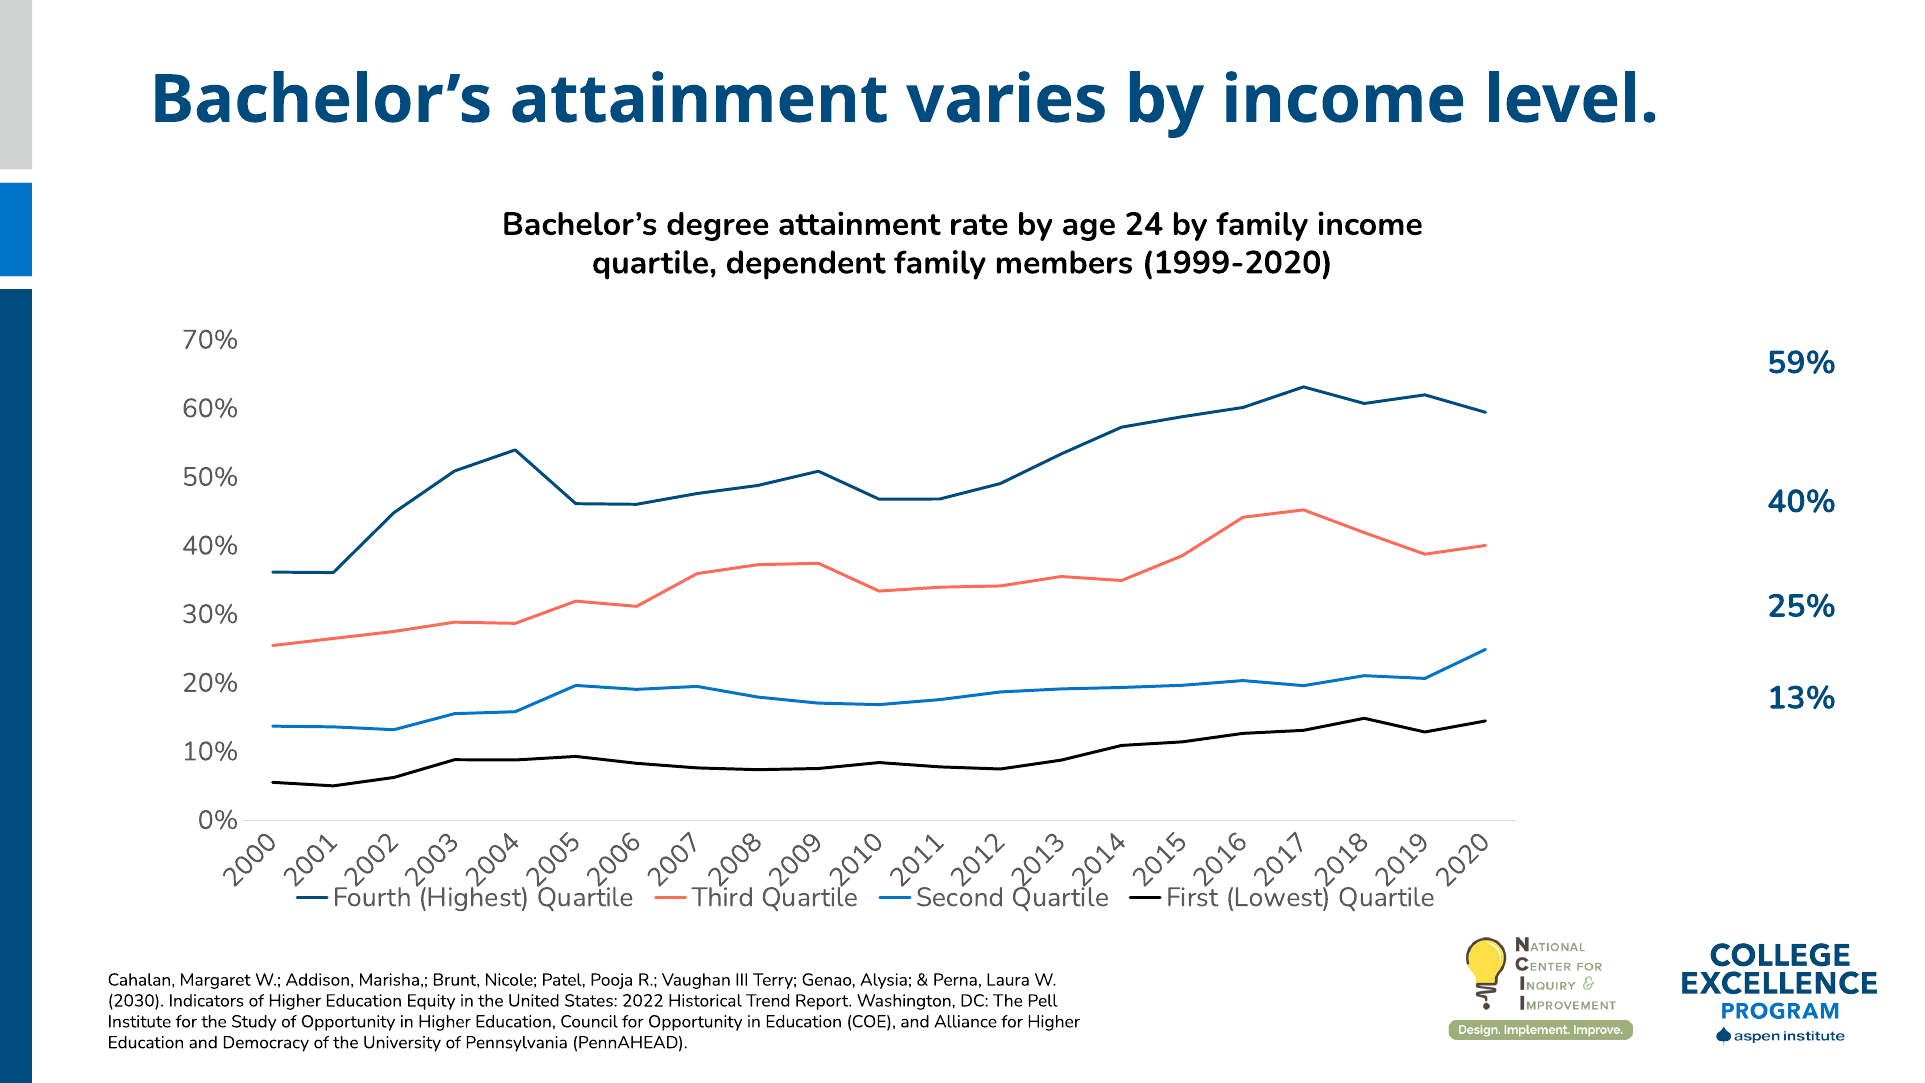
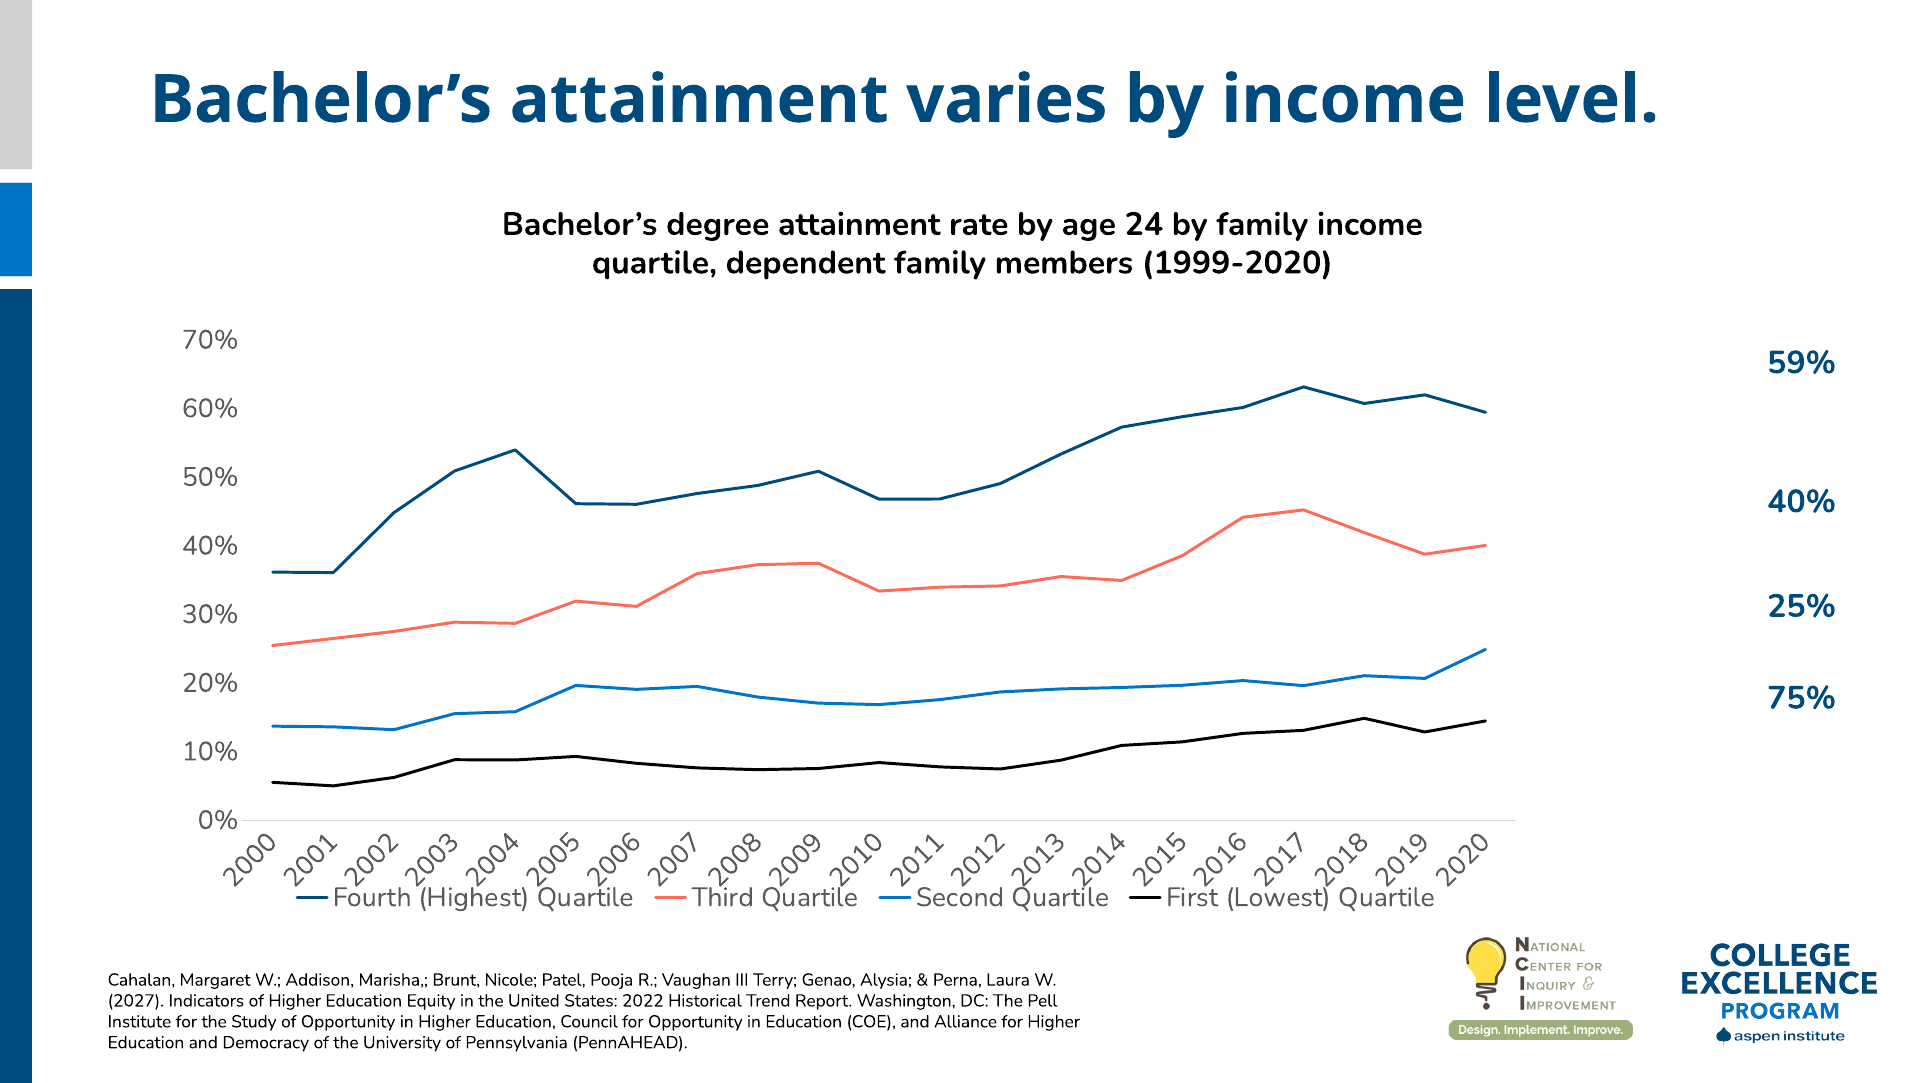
13%: 13% -> 75%
2030: 2030 -> 2027
